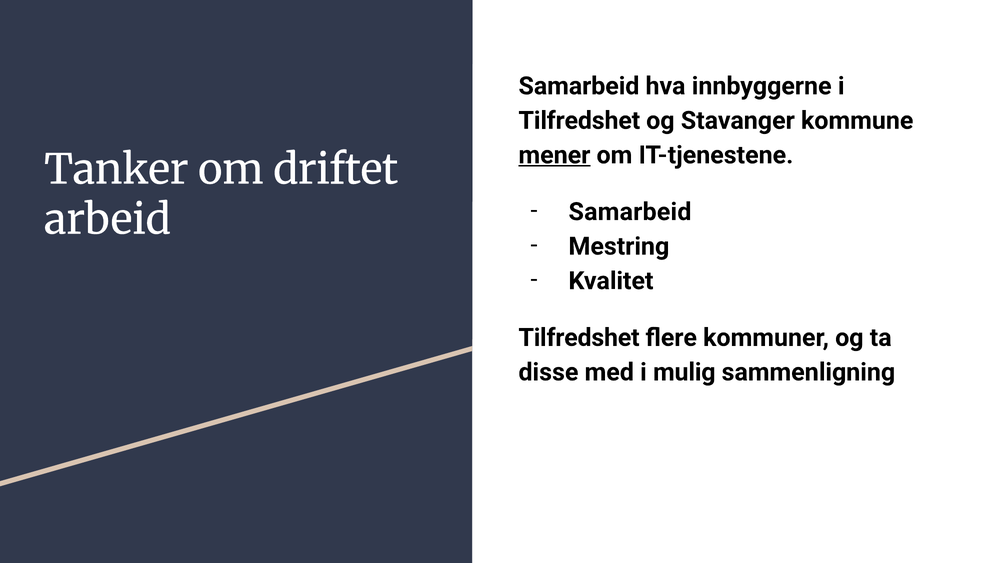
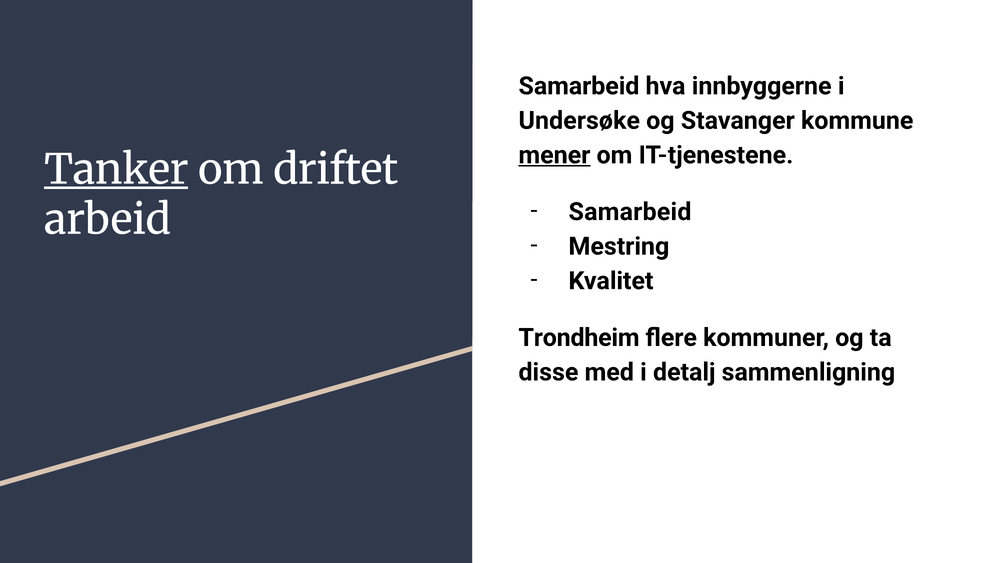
Tilfredshet at (579, 121): Tilfredshet -> Undersøke
Tanker underline: none -> present
Tilfredshet at (579, 338): Tilfredshet -> Trondheim
mulig: mulig -> detalj
